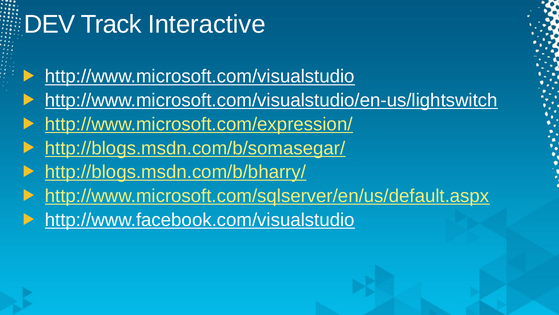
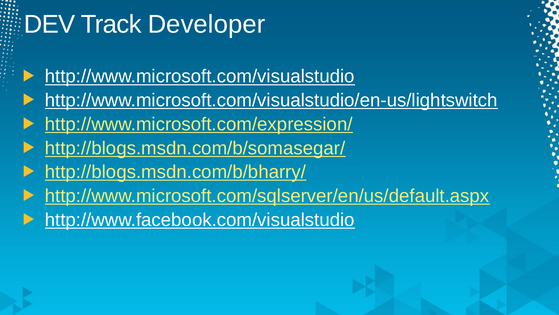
Interactive: Interactive -> Developer
